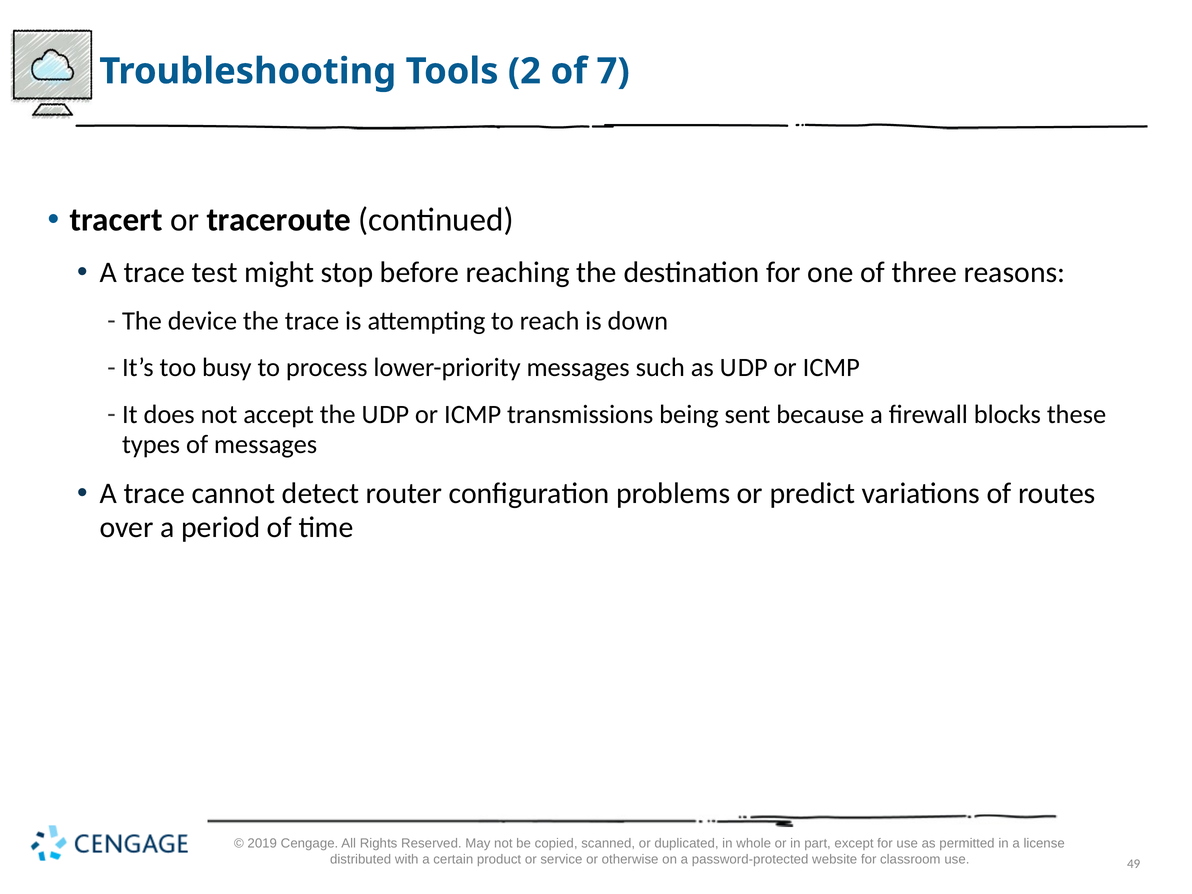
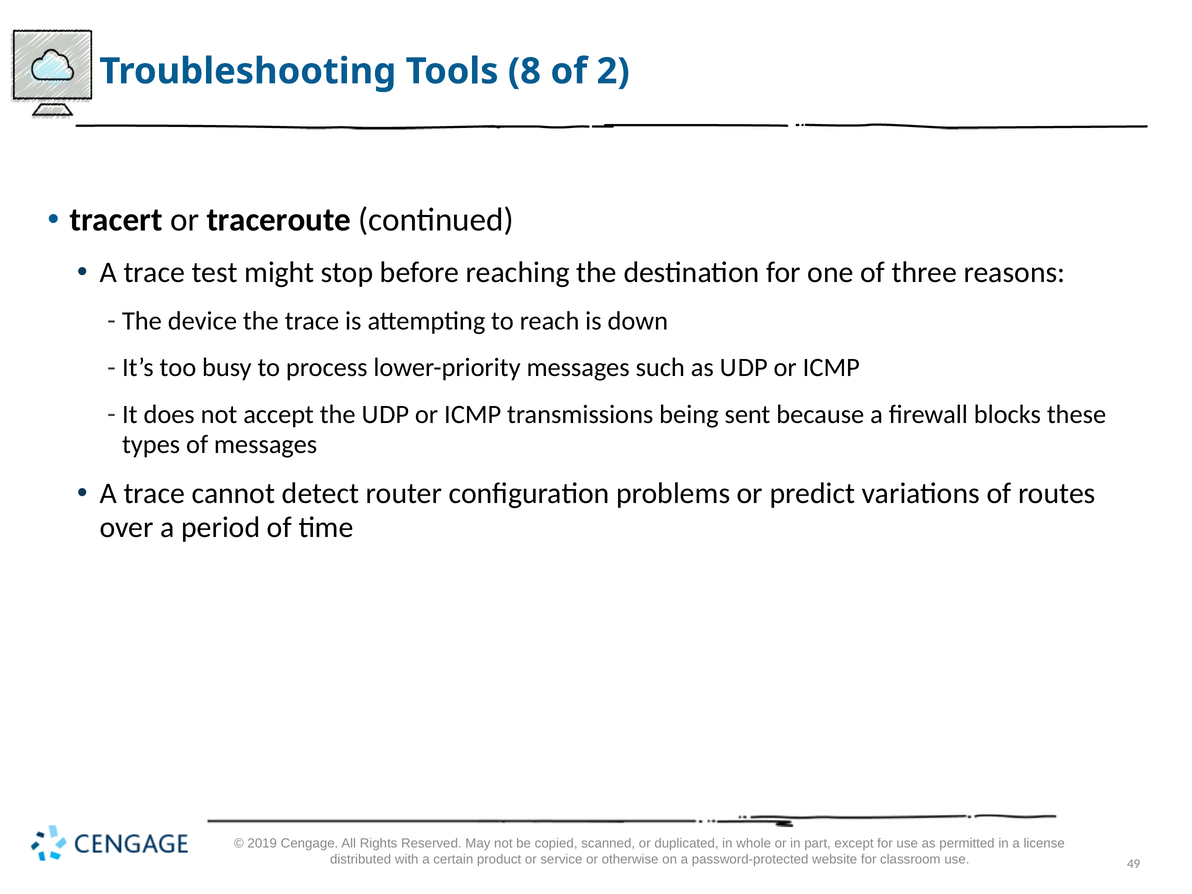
2: 2 -> 8
7: 7 -> 2
